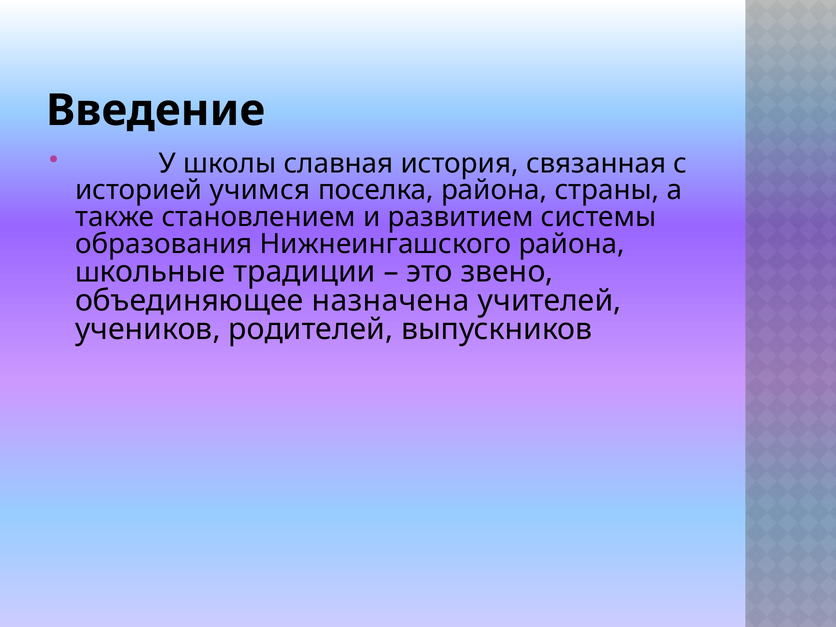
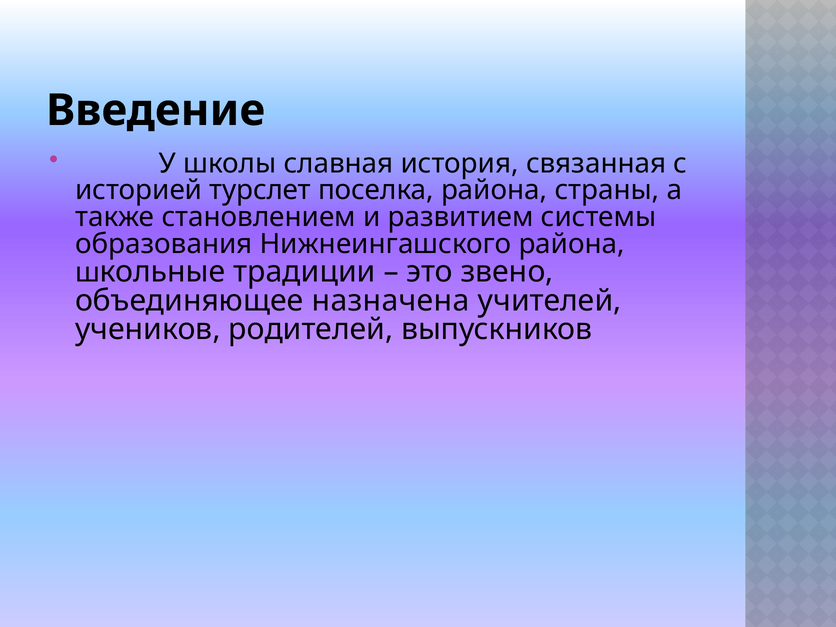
учимся: учимся -> турслет
